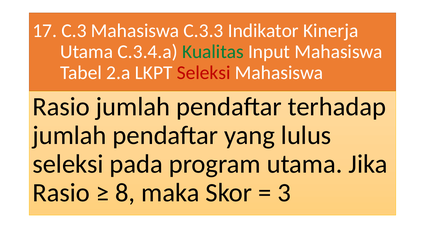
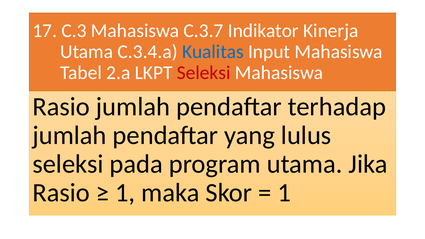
C.3.3: C.3.3 -> C.3.7
Kualitas colour: green -> blue
8 at (125, 193): 8 -> 1
3 at (284, 193): 3 -> 1
